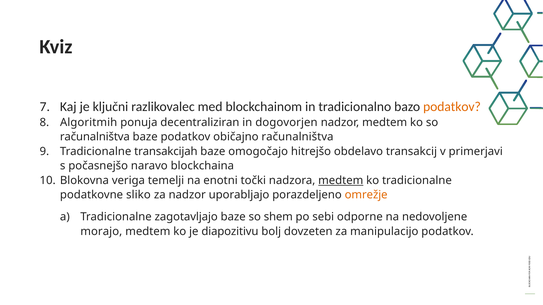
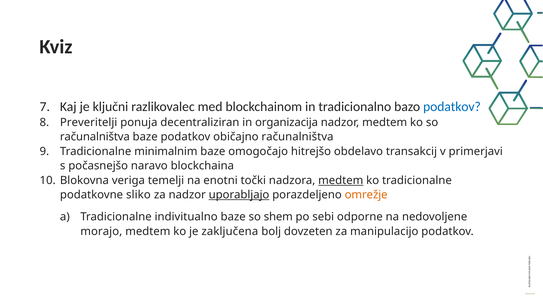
podatkov at (452, 107) colour: orange -> blue
Algoritmih: Algoritmih -> Preveritelji
dogovorjen: dogovorjen -> organizacija
transakcijah: transakcijah -> minimalnim
uporabljajo underline: none -> present
zagotavljajo: zagotavljajo -> indivitualno
diapozitivu: diapozitivu -> zaključena
